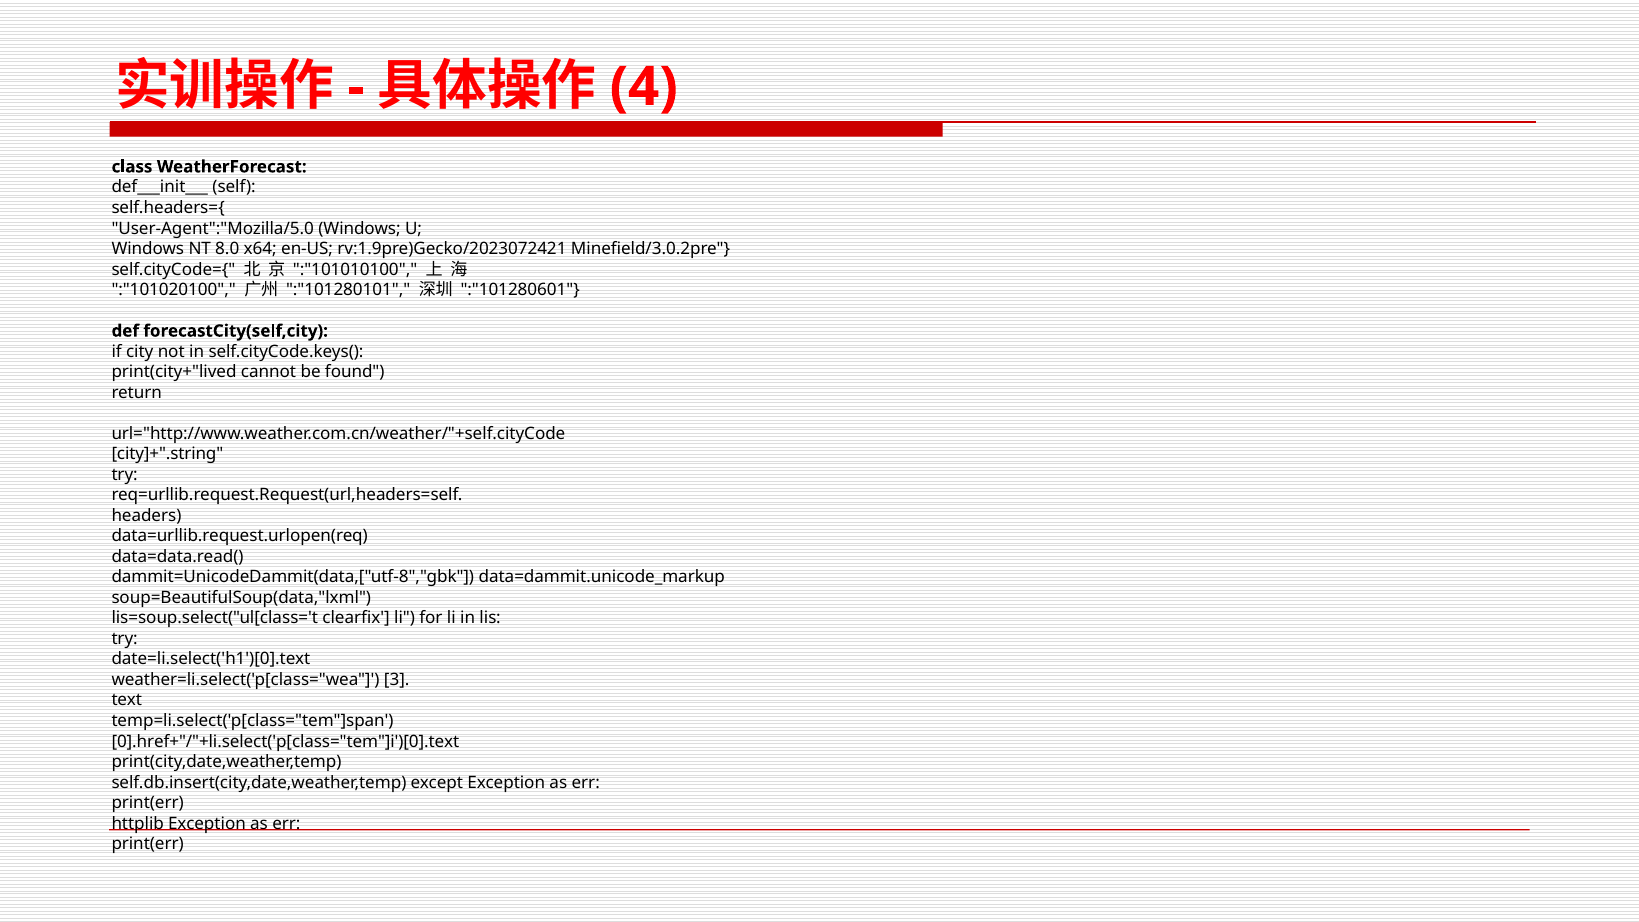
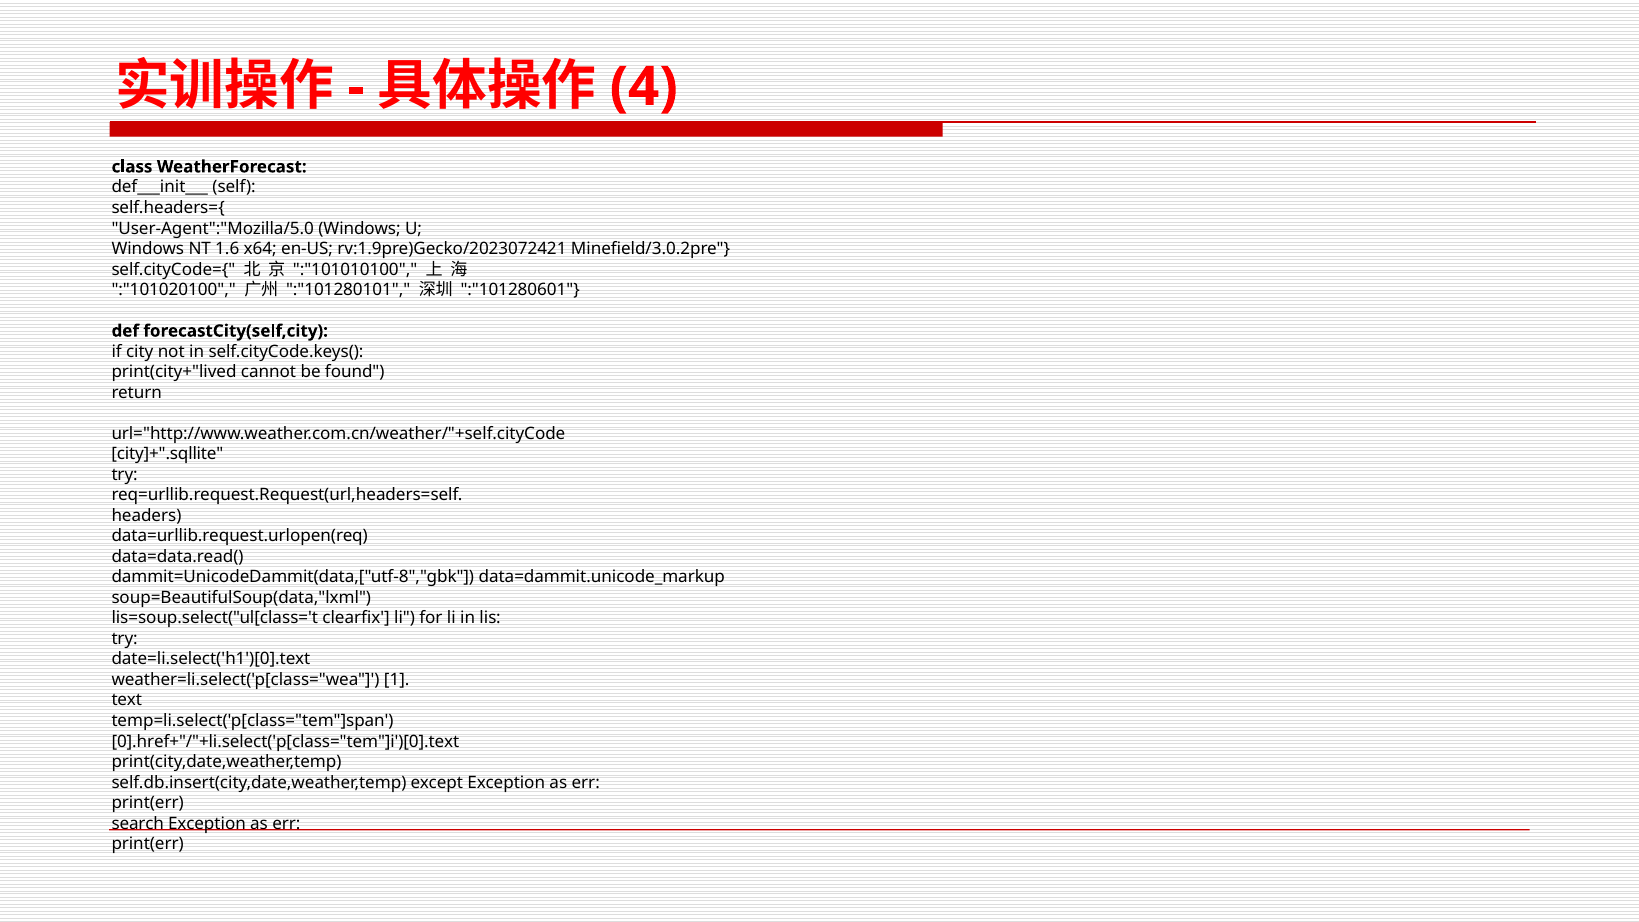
8.0: 8.0 -> 1.6
city]+".string: city]+".string -> city]+".sqllite
3: 3 -> 1
httplib: httplib -> search
